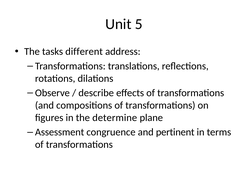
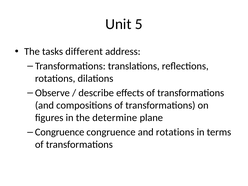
Assessment at (60, 132): Assessment -> Congruence
and pertinent: pertinent -> rotations
